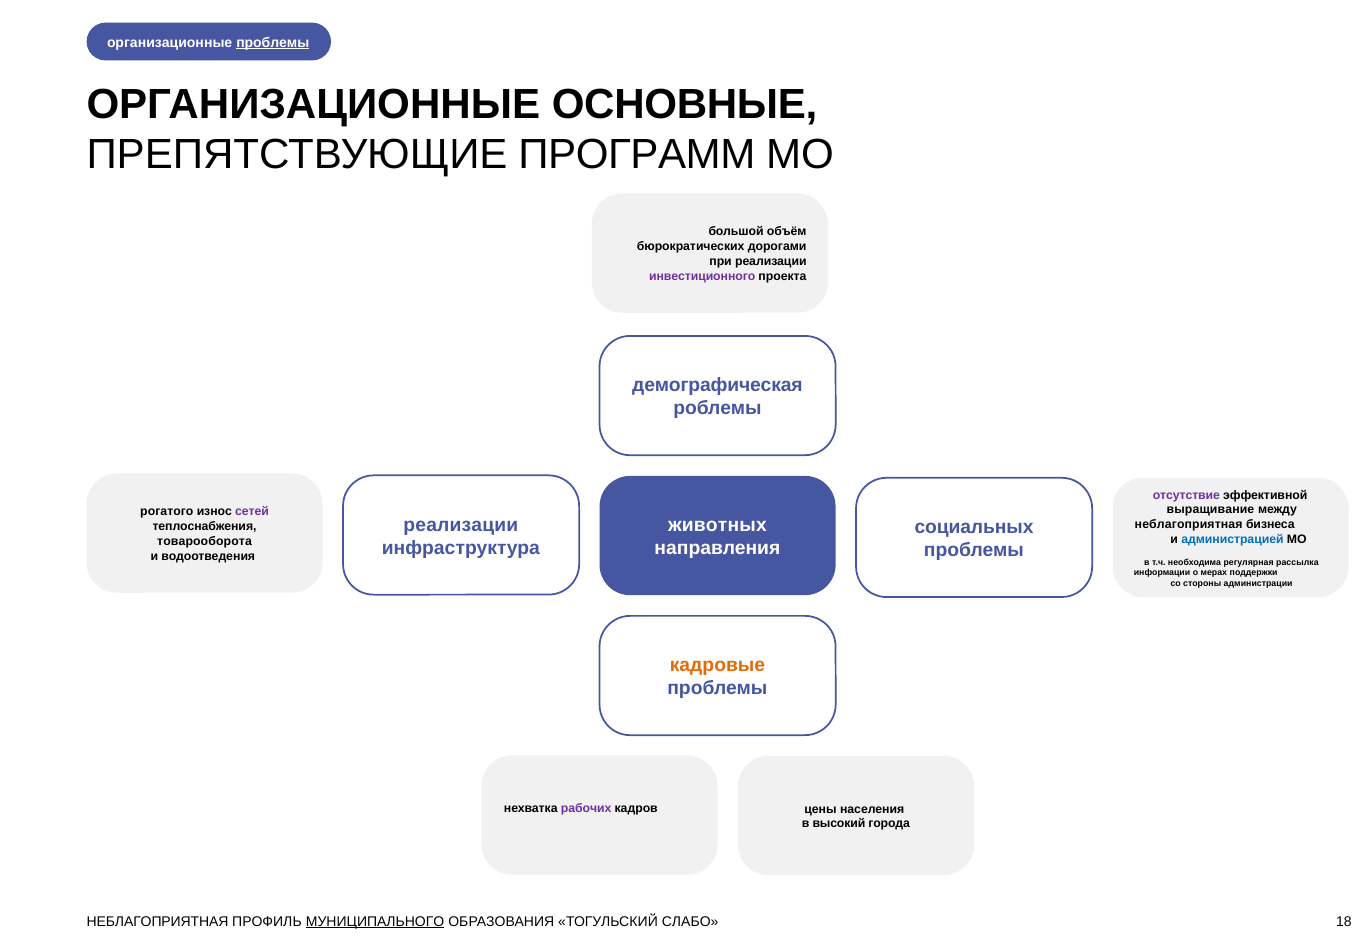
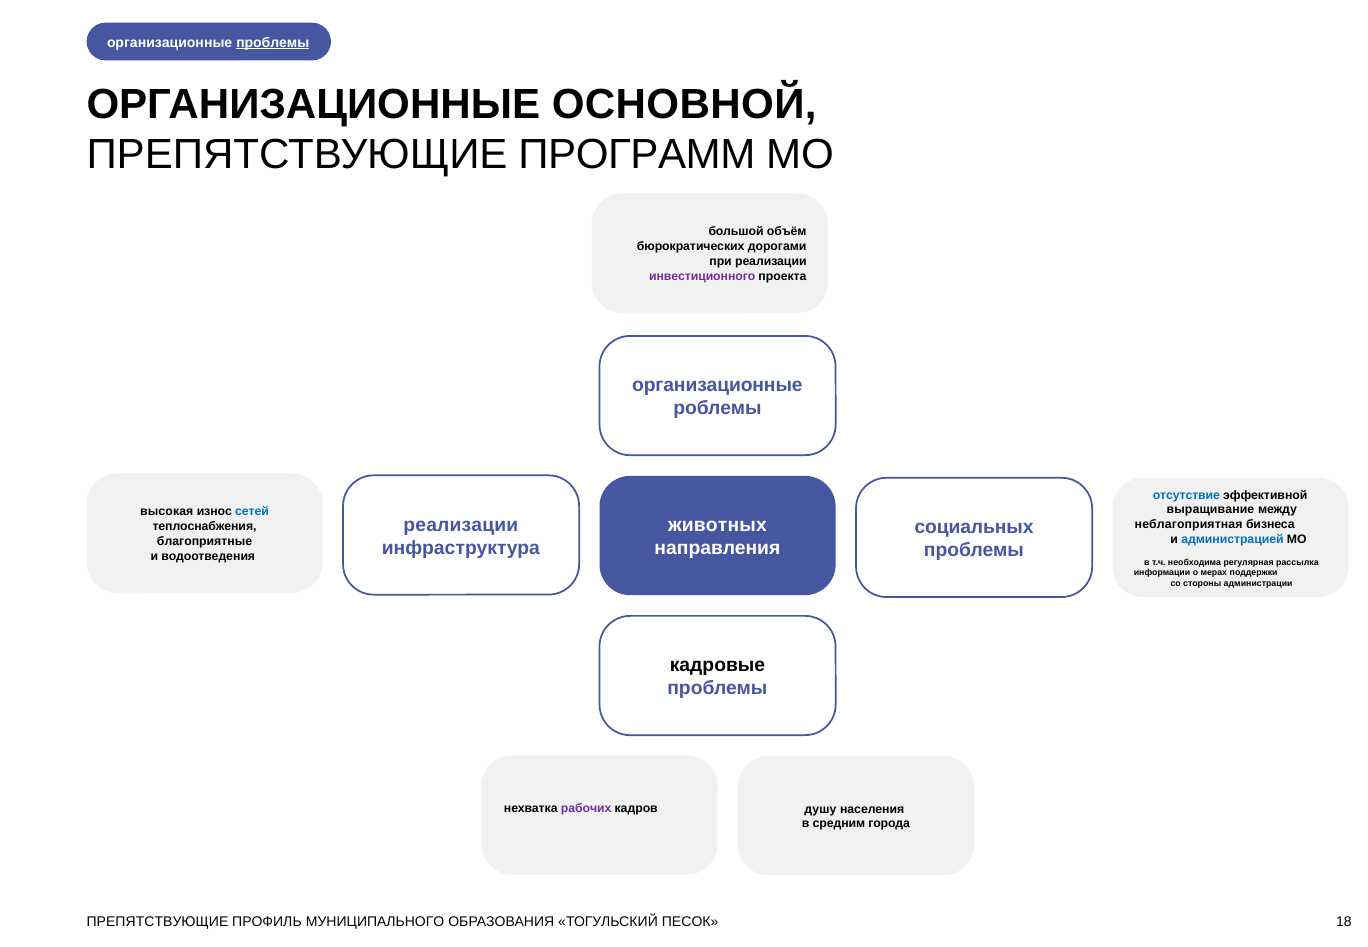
ОСНОВНЫЕ: ОСНОВНЫЕ -> ОСНОВНОЙ
демографическая at (717, 385): демографическая -> организационные
отсутствие colour: purple -> blue
рогатого: рогатого -> высокая
сетей colour: purple -> blue
товарооборота: товарооборота -> благоприятные
кадровые colour: orange -> black
цены: цены -> душу
высокий: высокий -> средним
НЕБЛАГОПРИЯТНАЯ at (158, 922): НЕБЛАГОПРИЯТНАЯ -> ПРЕПЯТСТВУЮЩИЕ
МУНИЦИПАЛЬНОГО underline: present -> none
СЛАБО: СЛАБО -> ПЕСОК
